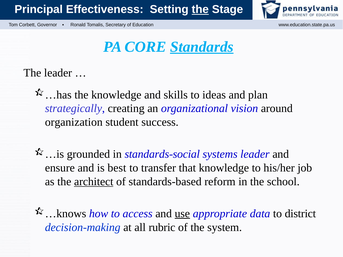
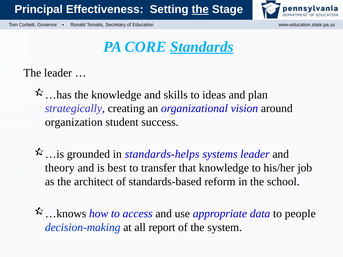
standards-social: standards-social -> standards-helps
ensure: ensure -> theory
architect underline: present -> none
use underline: present -> none
district: district -> people
rubric: rubric -> report
